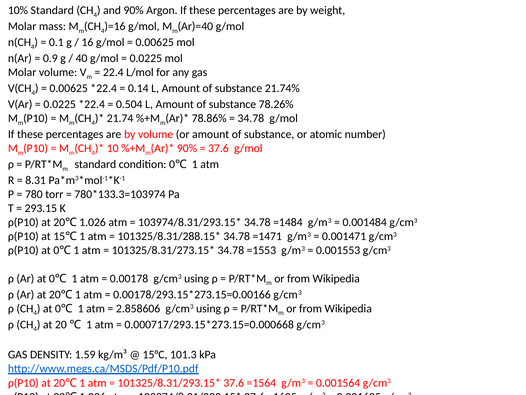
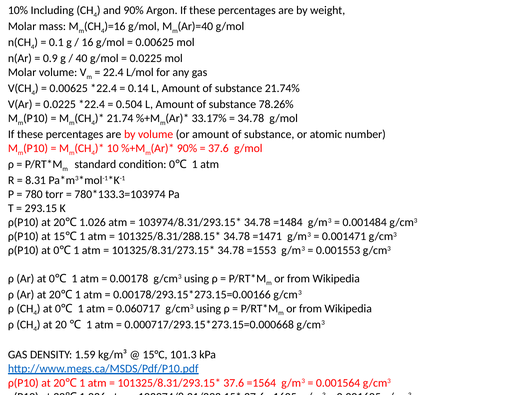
10% Standard: Standard -> Including
78.86%: 78.86% -> 33.17%
2.858606: 2.858606 -> 0.060717
